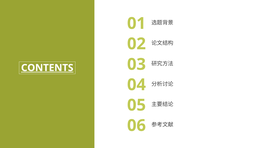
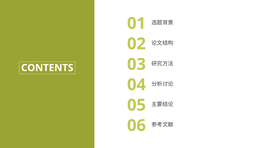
CONTENTS underline: present -> none
